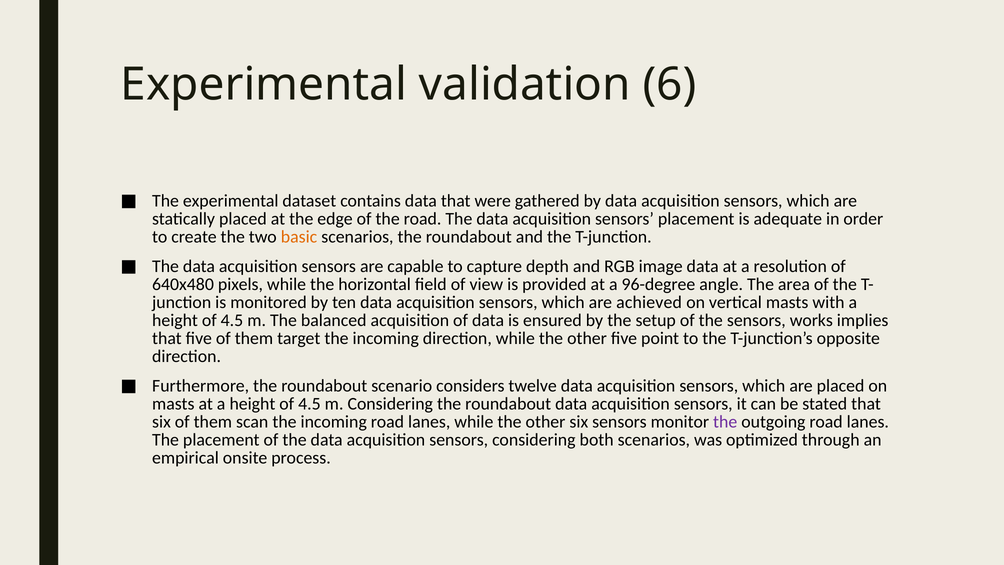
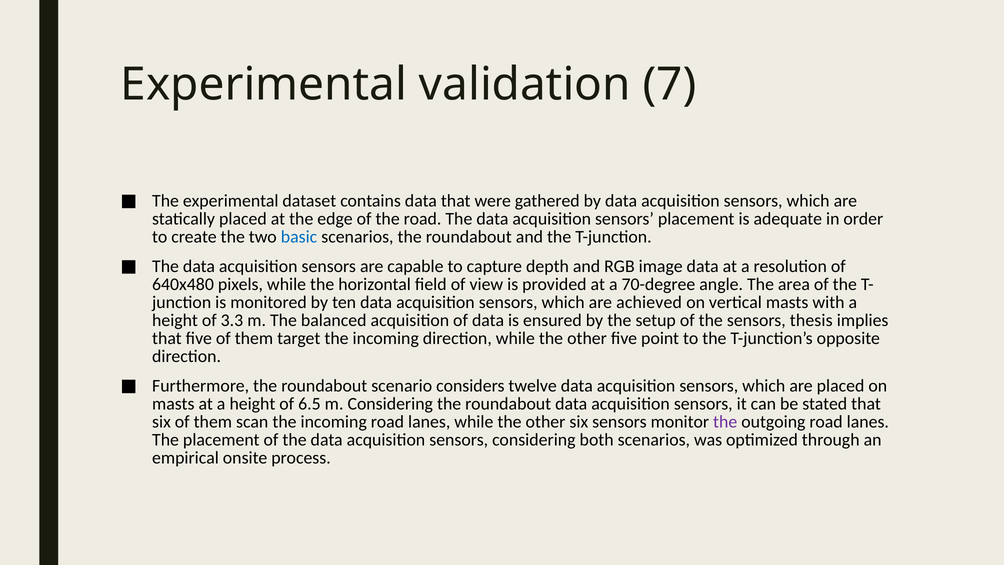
6: 6 -> 7
basic colour: orange -> blue
96-degree: 96-degree -> 70-degree
4.5 at (232, 320): 4.5 -> 3.3
works: works -> thesis
4.5 at (309, 404): 4.5 -> 6.5
